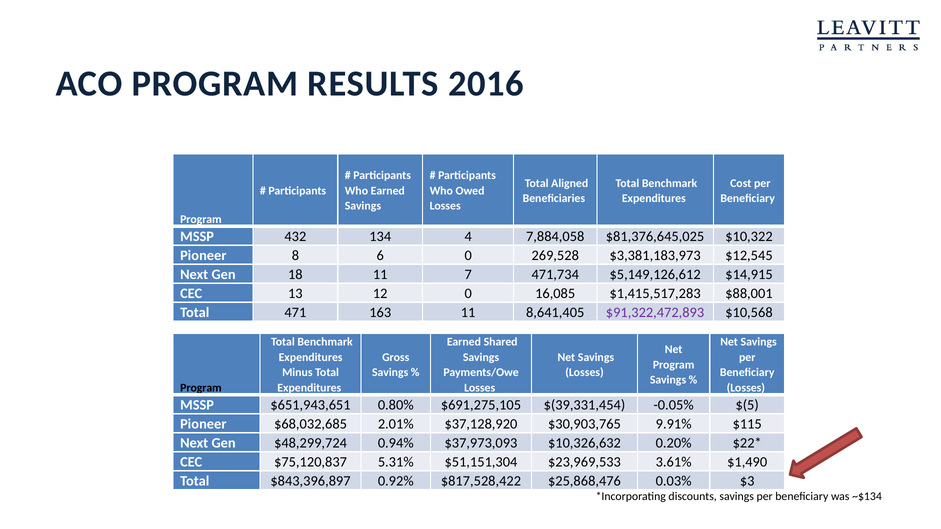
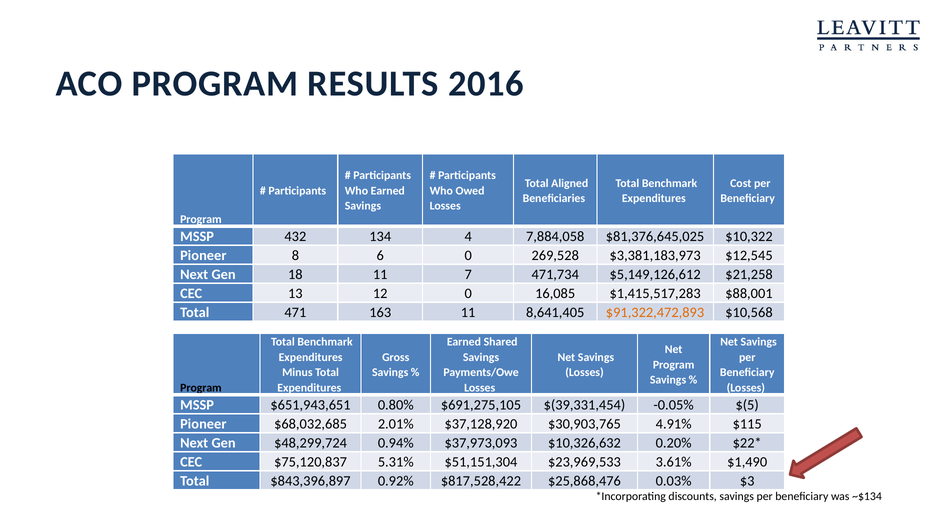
$14,915: $14,915 -> $21,258
$91,322,472,893 colour: purple -> orange
9.91%: 9.91% -> 4.91%
